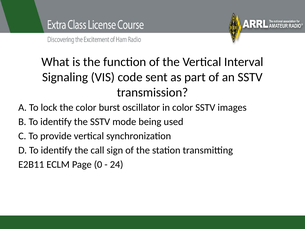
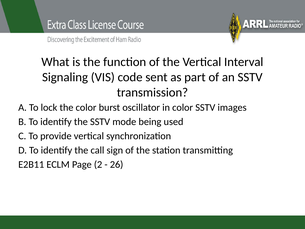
0: 0 -> 2
24: 24 -> 26
